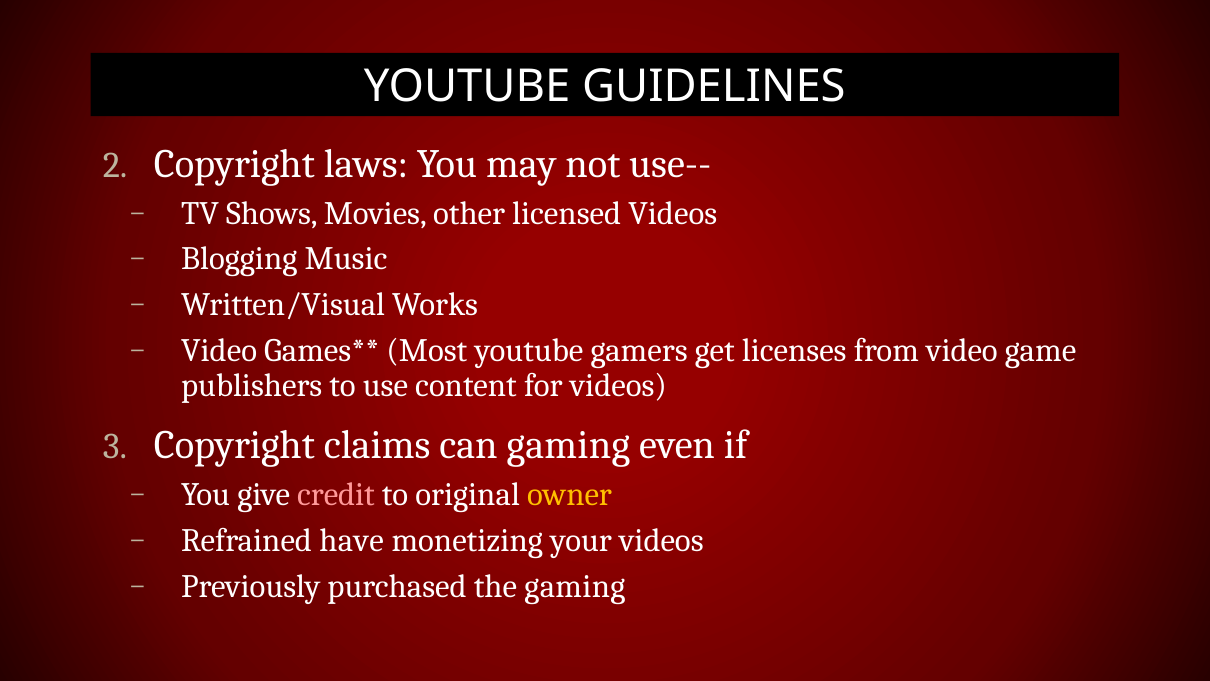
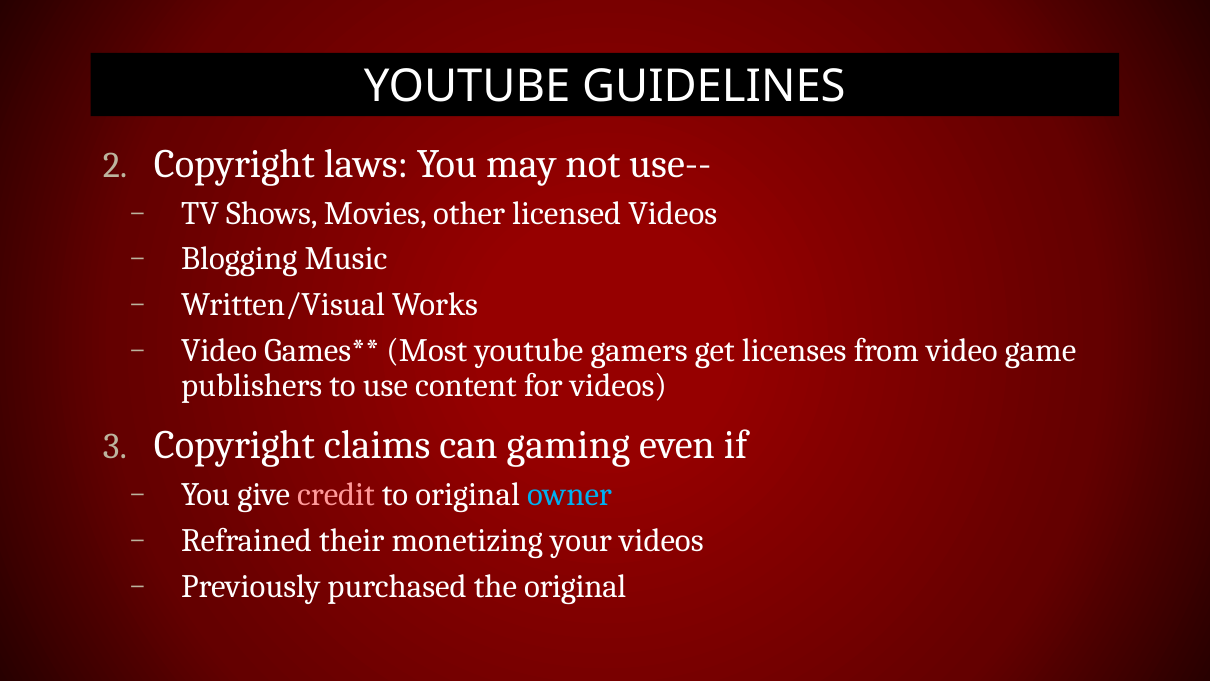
owner colour: yellow -> light blue
have: have -> their
the gaming: gaming -> original
